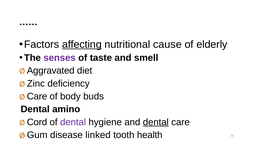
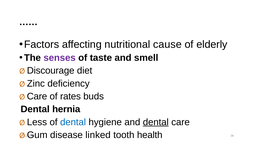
affecting underline: present -> none
Aggravated: Aggravated -> Discourage
body: body -> rates
amino: amino -> hernia
Cord: Cord -> Less
dental at (73, 122) colour: purple -> blue
